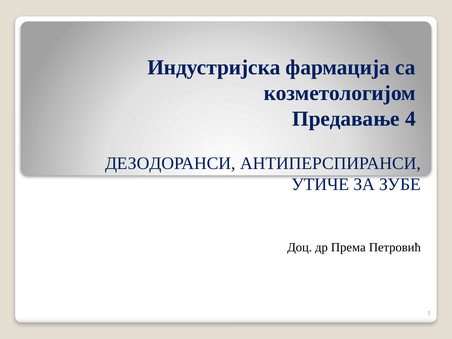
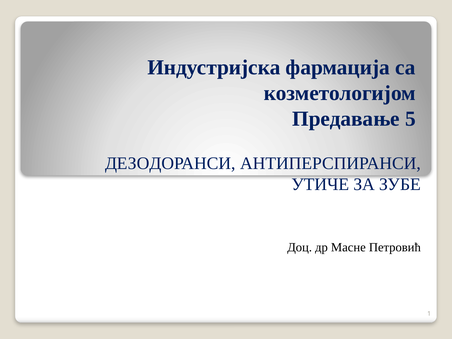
4: 4 -> 5
Према: Према -> Масне
